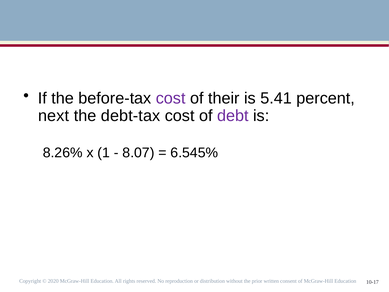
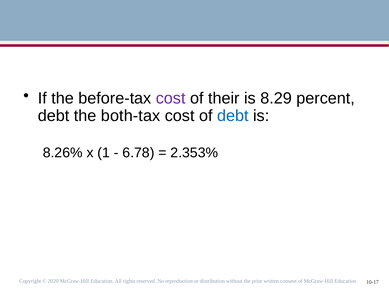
5.41: 5.41 -> 8.29
next at (54, 116): next -> debt
debt-tax: debt-tax -> both-tax
debt at (233, 116) colour: purple -> blue
8.07: 8.07 -> 6.78
6.545%: 6.545% -> 2.353%
